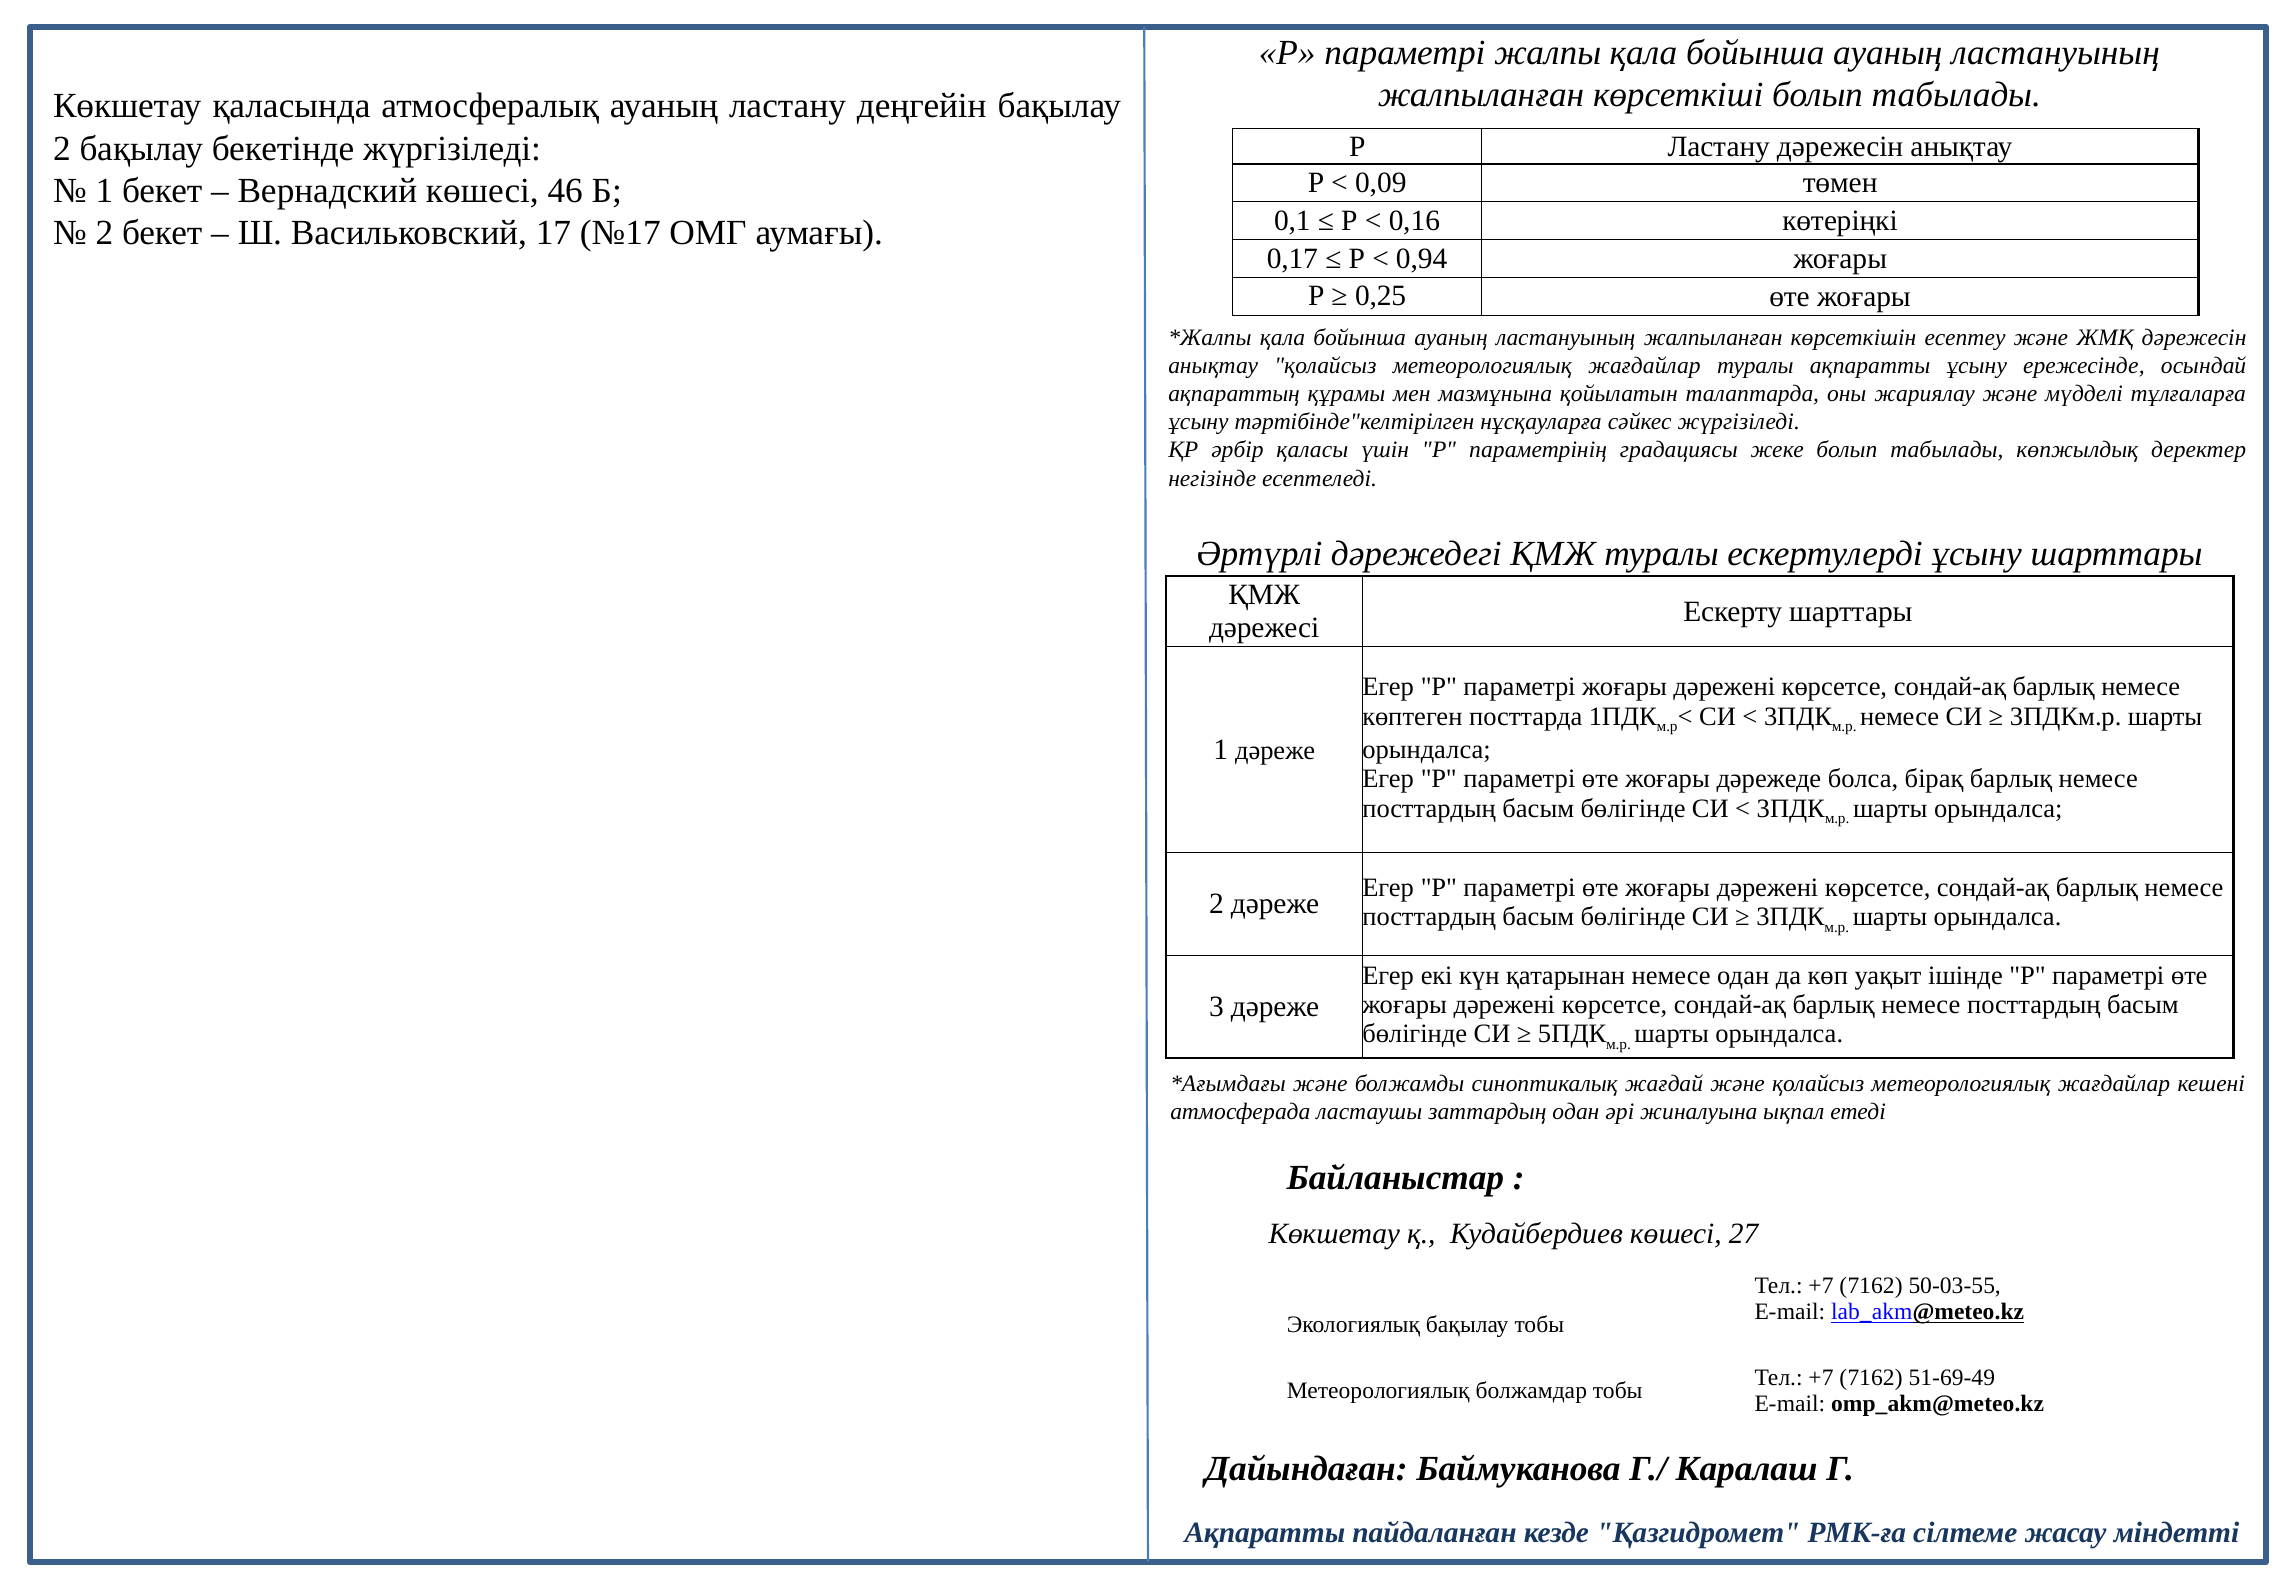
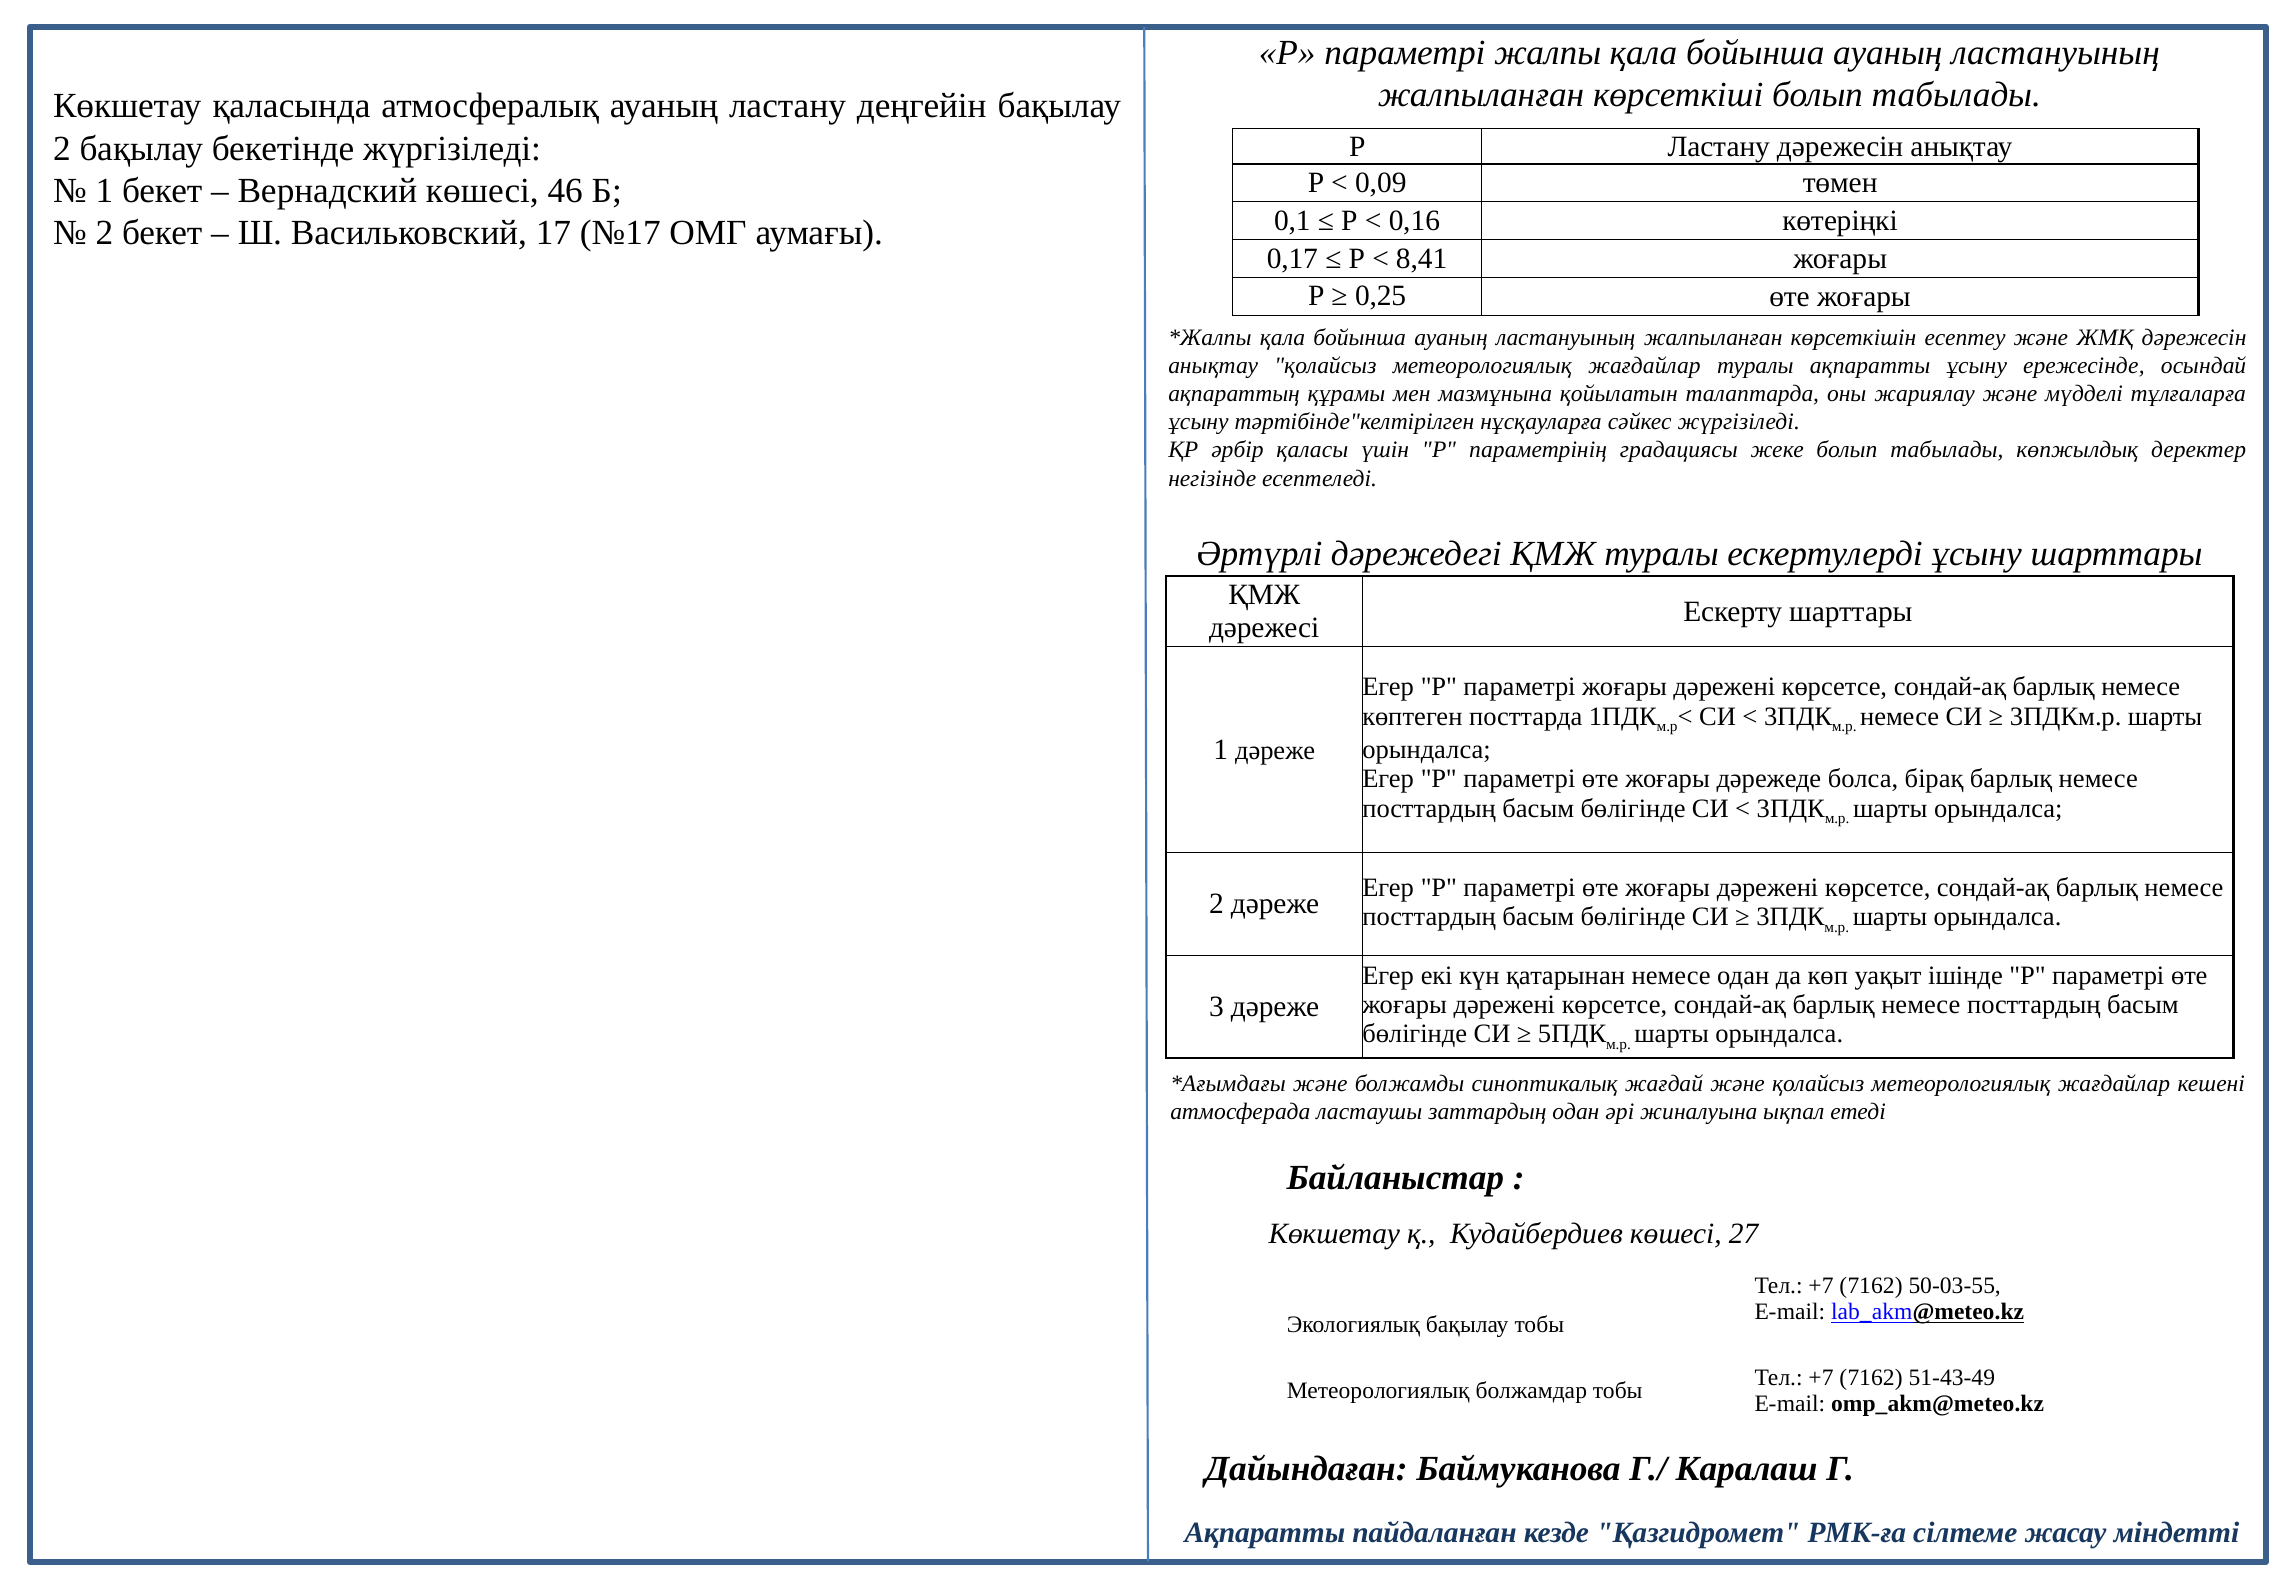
0,94: 0,94 -> 8,41
51-69-49: 51-69-49 -> 51-43-49
